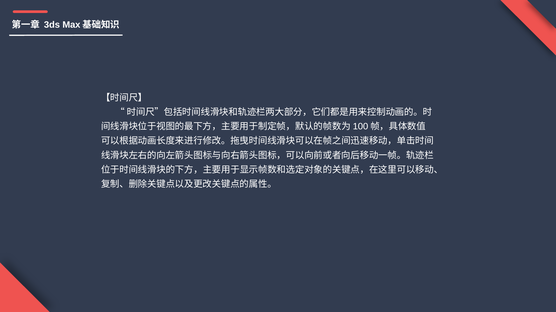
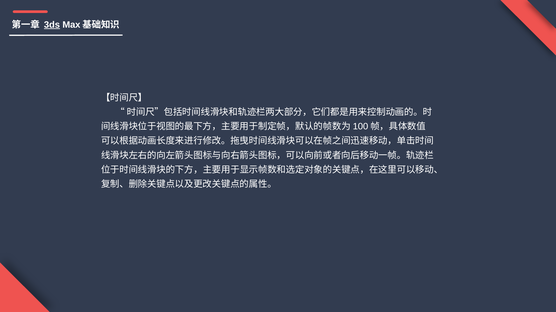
3ds underline: none -> present
